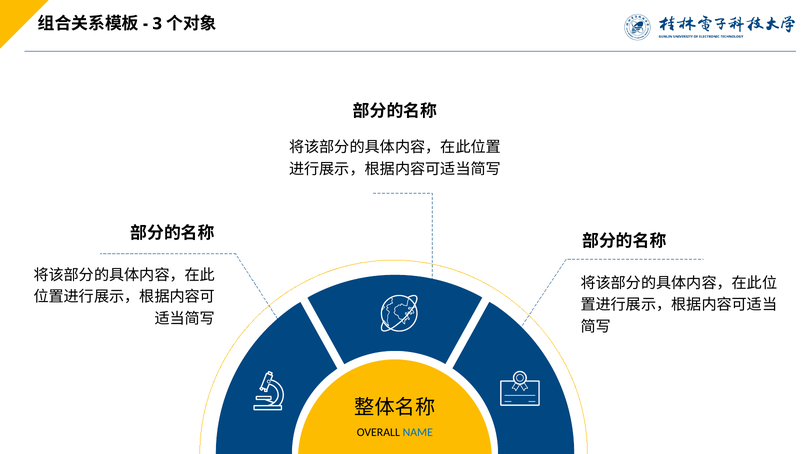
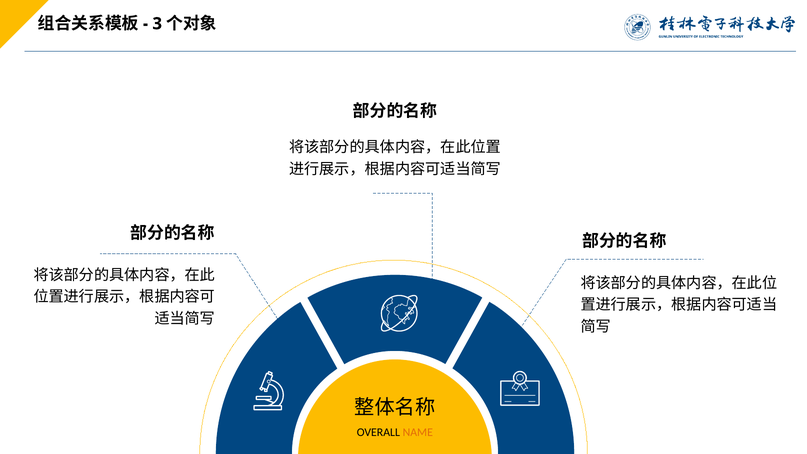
NAME colour: blue -> orange
